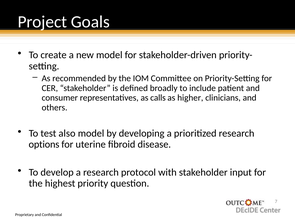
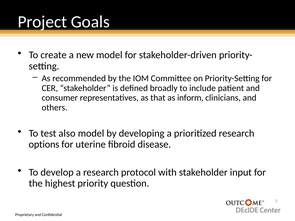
calls: calls -> that
higher: higher -> inform
